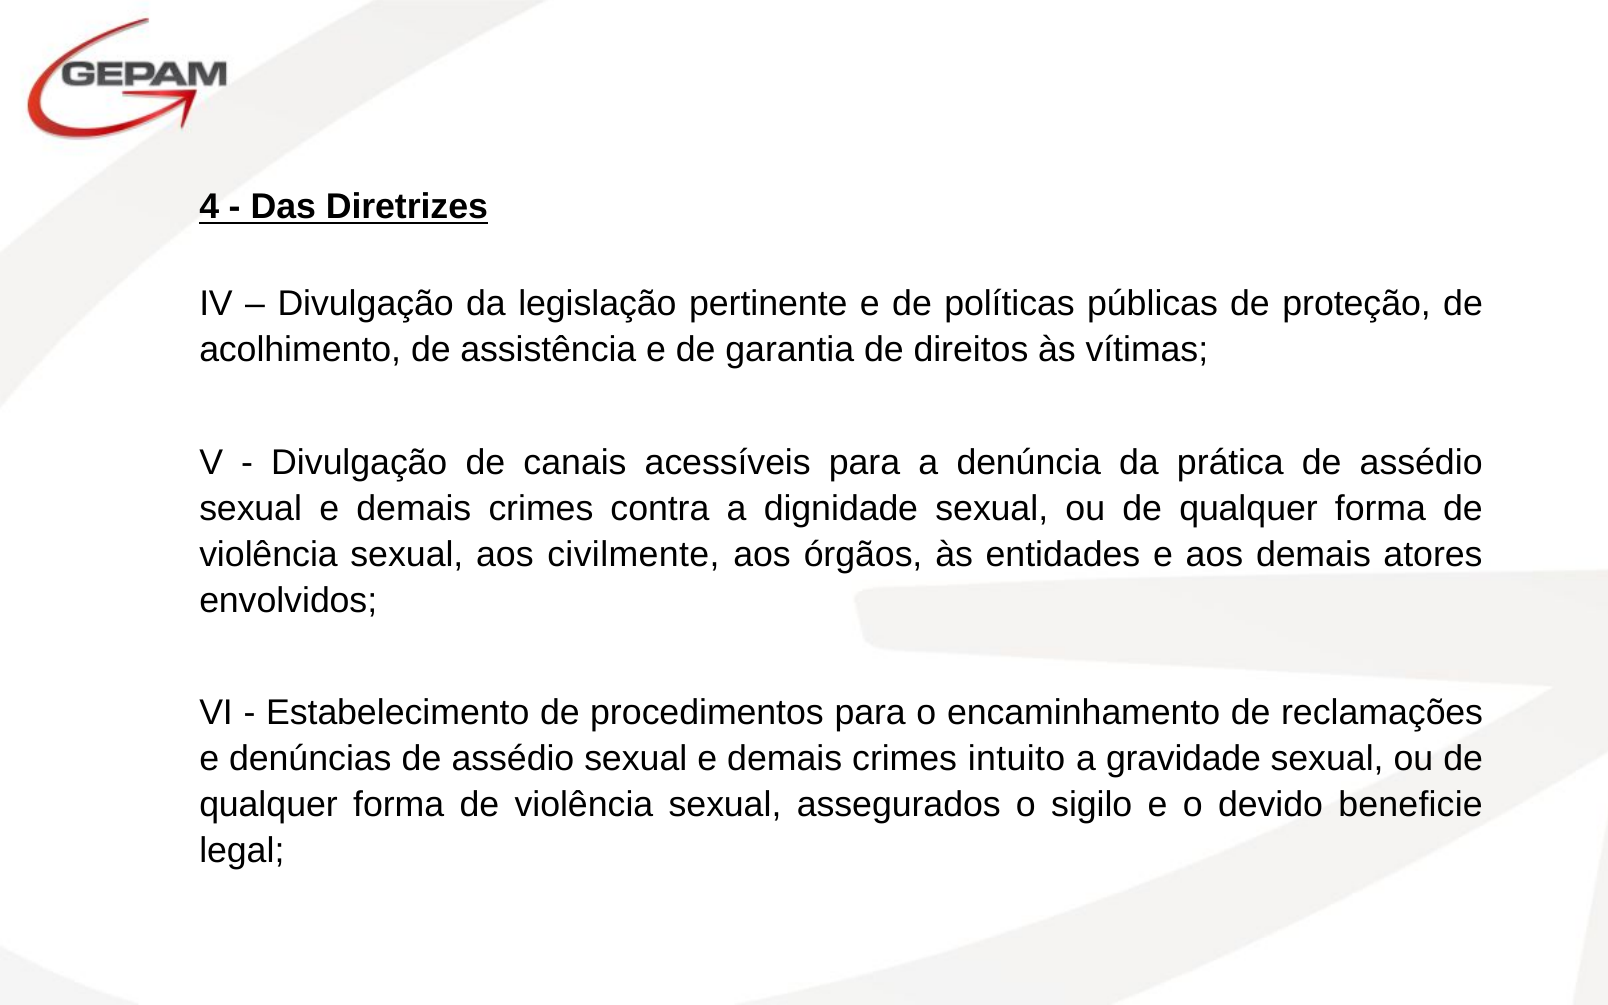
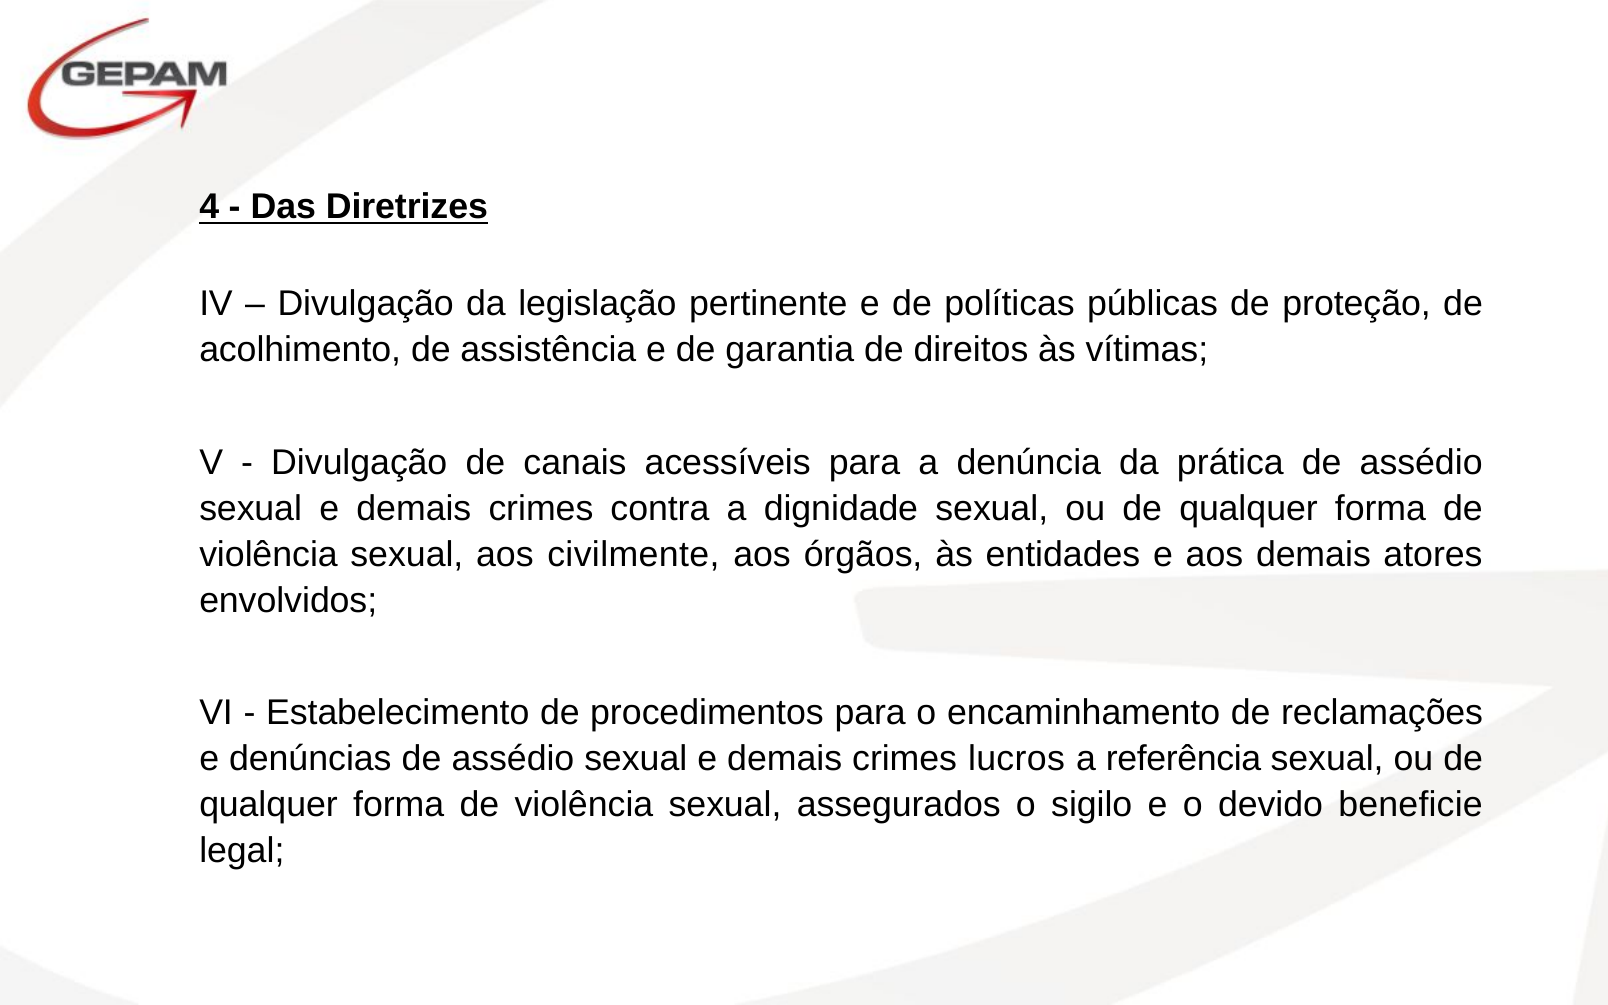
intuito: intuito -> lucros
gravidade: gravidade -> referência
